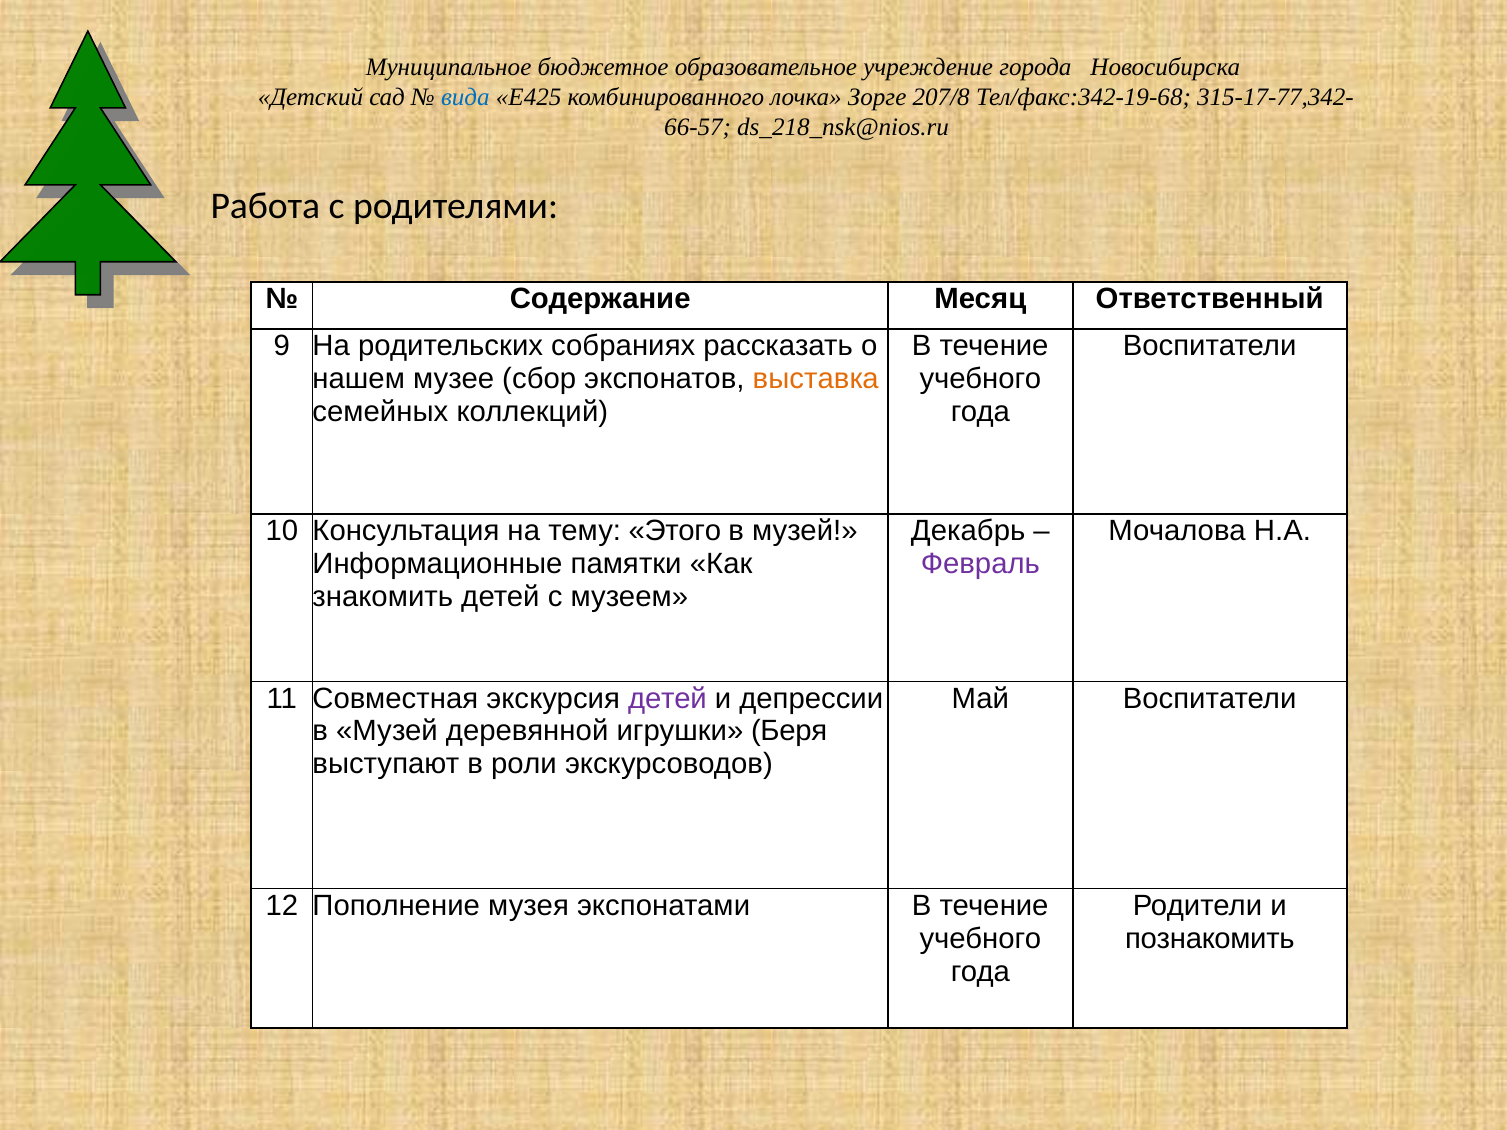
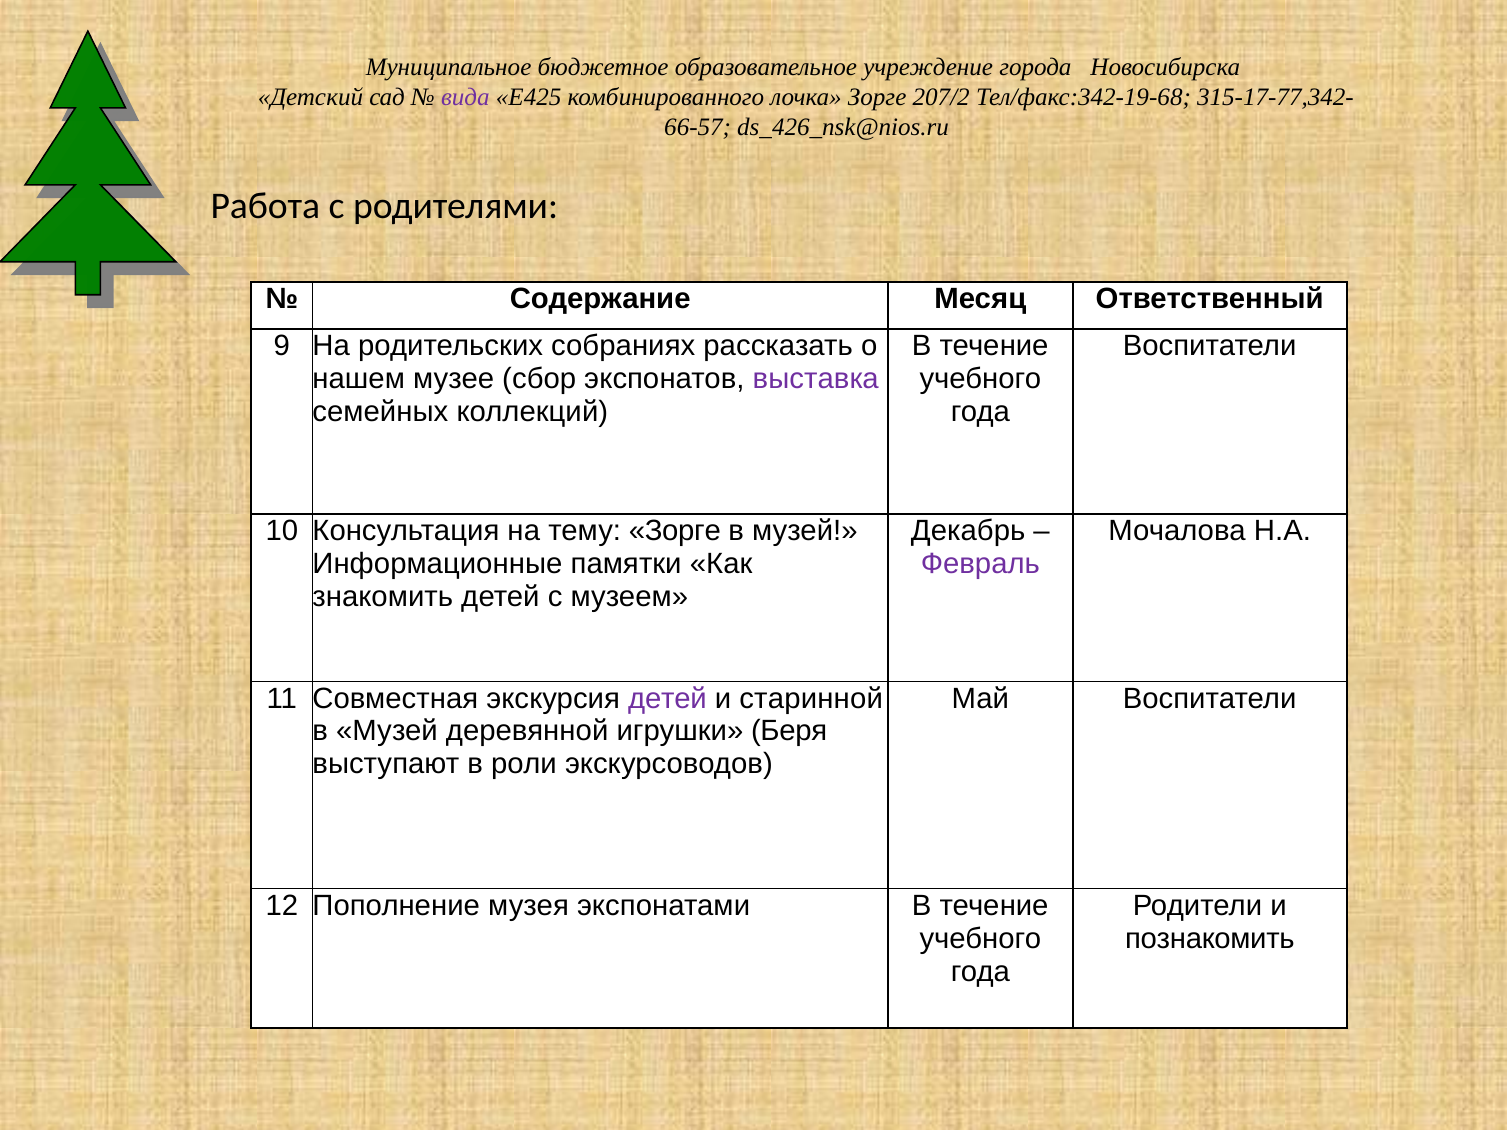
вида colour: blue -> purple
207/8: 207/8 -> 207/2
ds_218_nsk@nios.ru: ds_218_nsk@nios.ru -> ds_426_nsk@nios.ru
выставка colour: orange -> purple
тему Этого: Этого -> Зорге
депрессии: депрессии -> старинной
